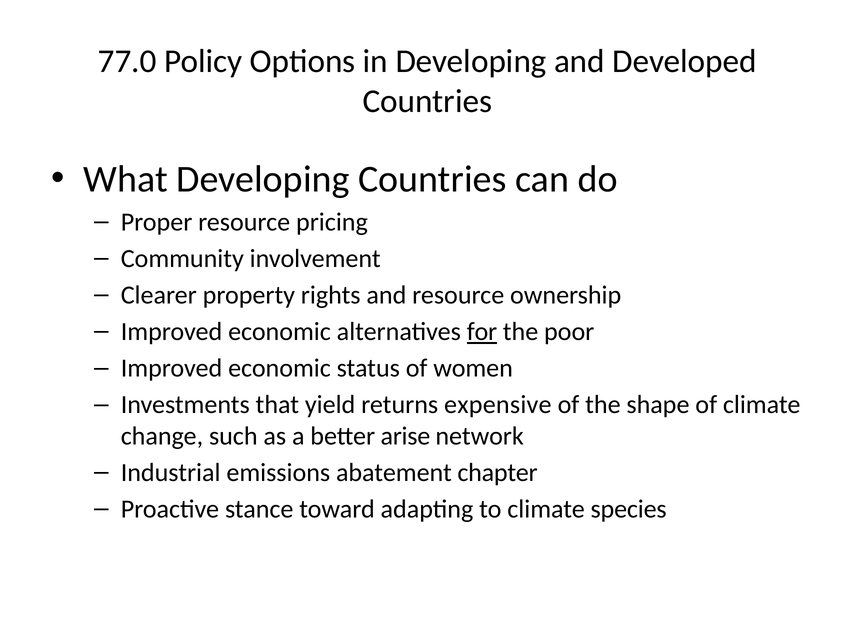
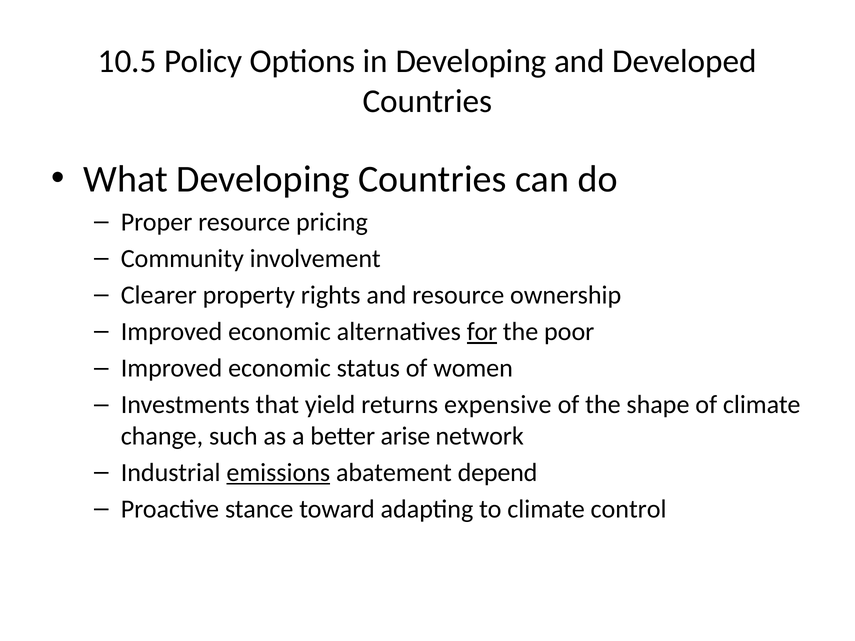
77.0: 77.0 -> 10.5
emissions underline: none -> present
chapter: chapter -> depend
species: species -> control
